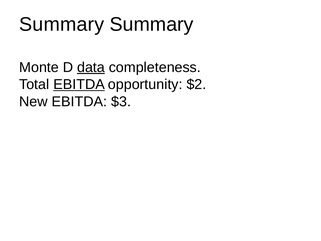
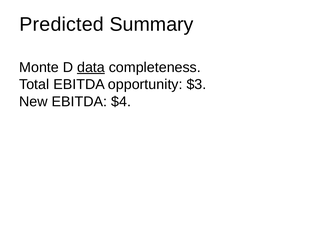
Summary at (62, 24): Summary -> Predicted
EBITDA at (79, 84) underline: present -> none
$2: $2 -> $3
$3: $3 -> $4
